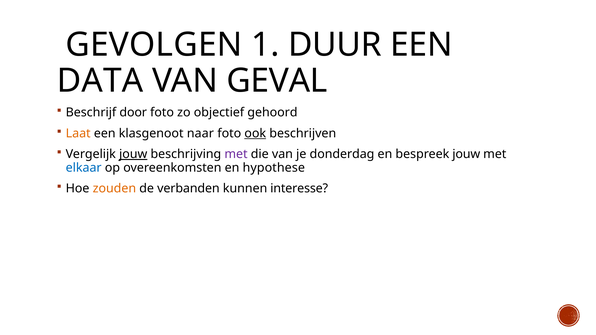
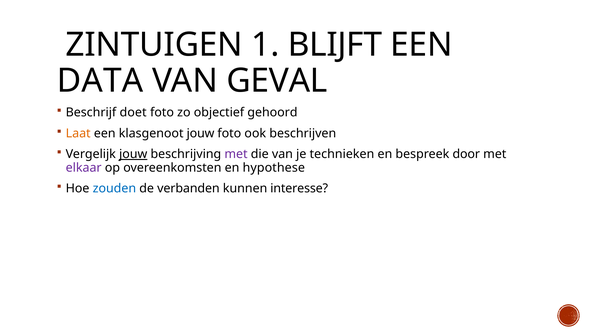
GEVOLGEN: GEVOLGEN -> ZINTUIGEN
DUUR: DUUR -> BLIJFT
door: door -> doet
klasgenoot naar: naar -> jouw
ook underline: present -> none
donderdag: donderdag -> technieken
bespreek jouw: jouw -> door
elkaar colour: blue -> purple
zouden colour: orange -> blue
